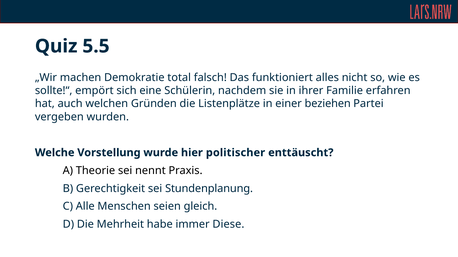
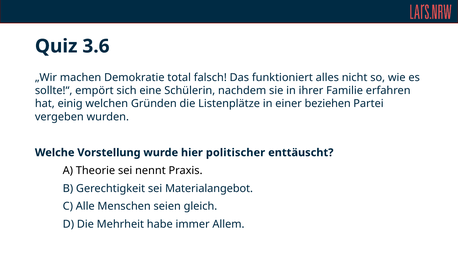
5.5: 5.5 -> 3.6
auch: auch -> einig
Stundenplanung: Stundenplanung -> Materialangebot
Diese: Diese -> Allem
